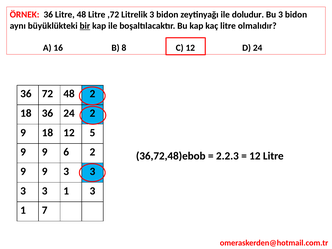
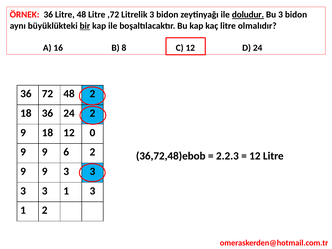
doludur underline: none -> present
5: 5 -> 0
1 7: 7 -> 2
